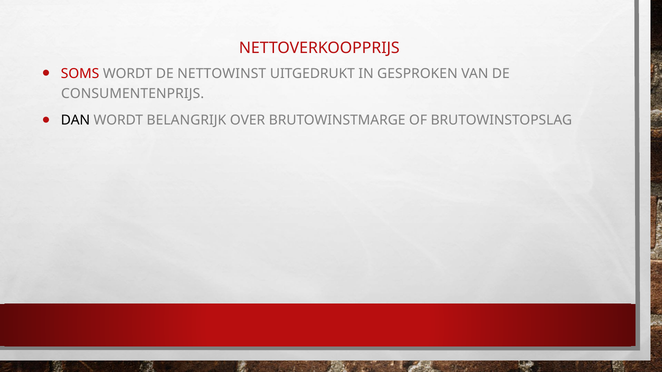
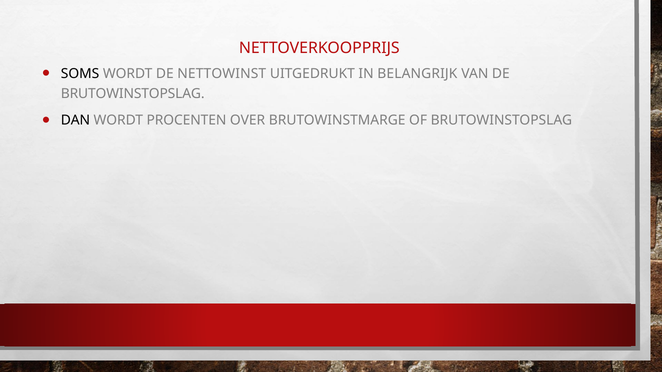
SOMS colour: red -> black
GESPROKEN: GESPROKEN -> BELANGRIJK
CONSUMENTENPRIJS at (133, 94): CONSUMENTENPRIJS -> BRUTOWINSTOPSLAG
BELANGRIJK: BELANGRIJK -> PROCENTEN
